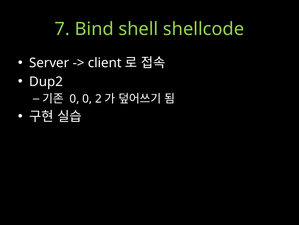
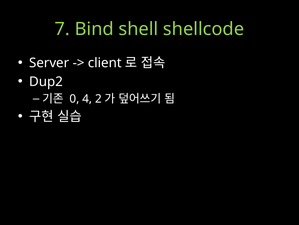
0 0: 0 -> 4
